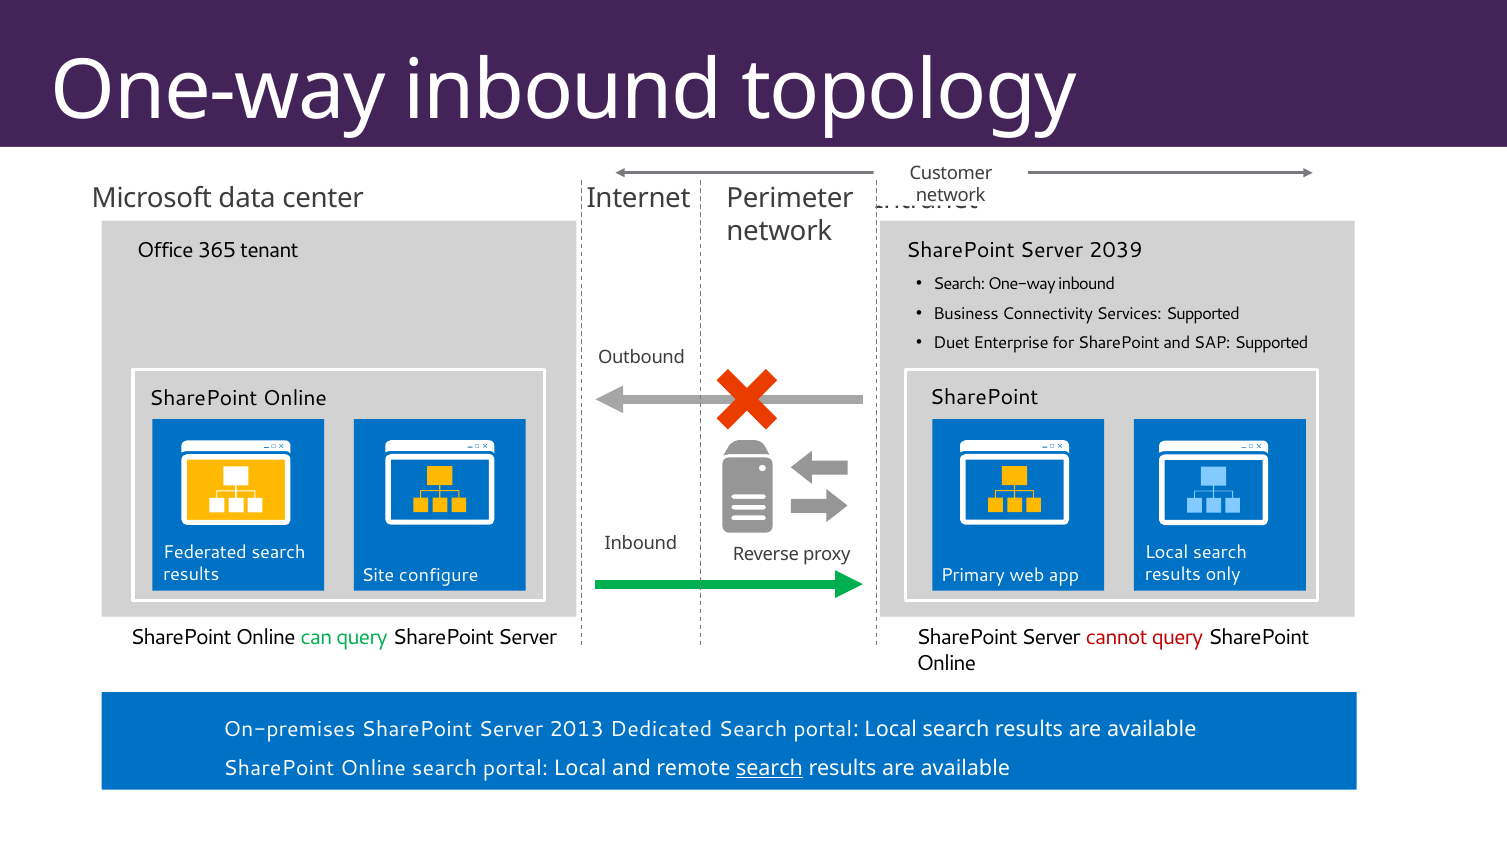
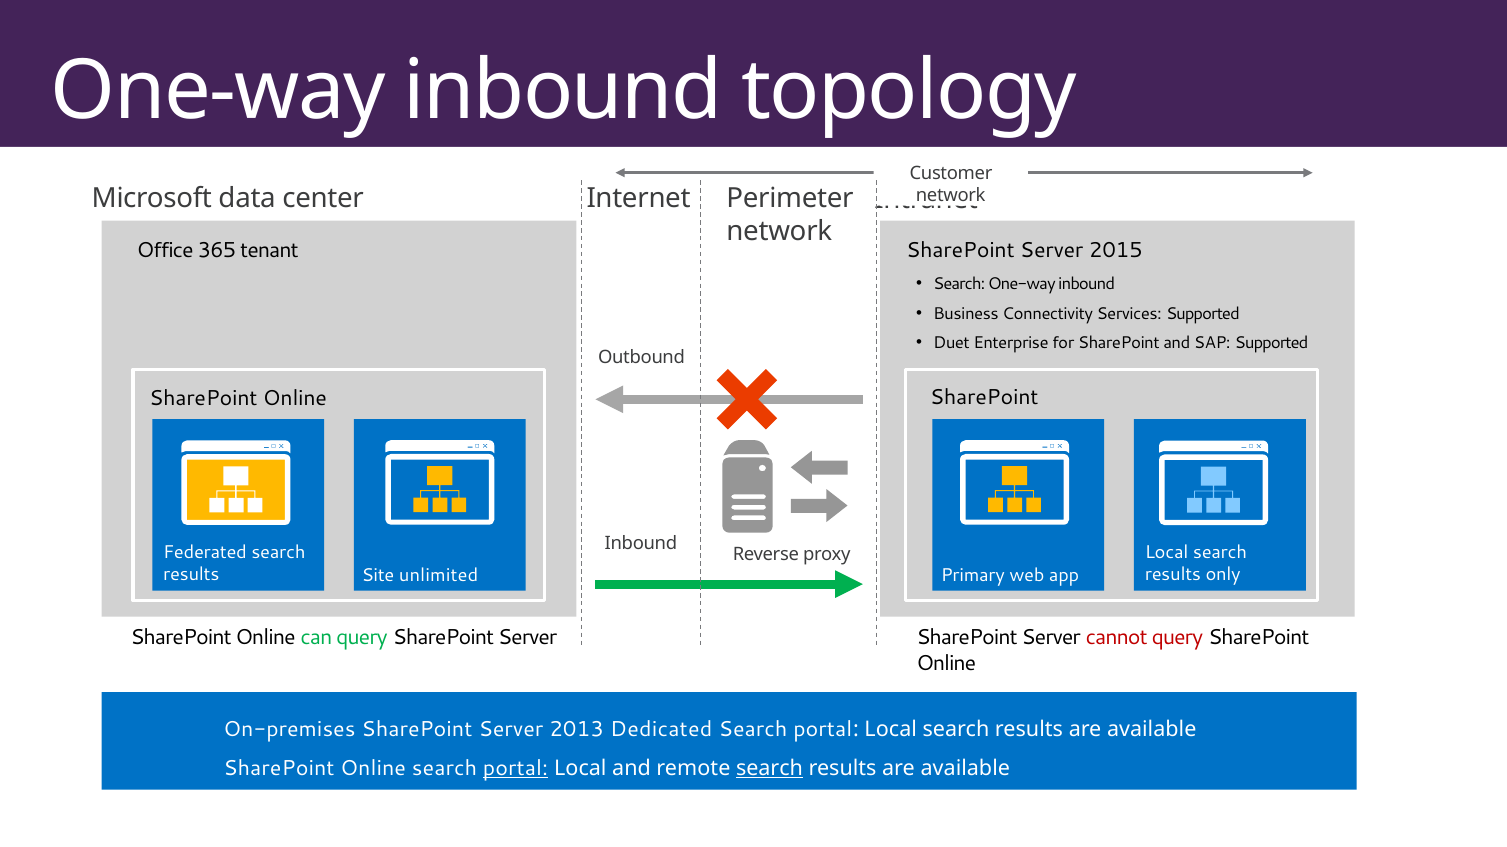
2039: 2039 -> 2015
configure: configure -> unlimited
portal at (515, 769) underline: none -> present
